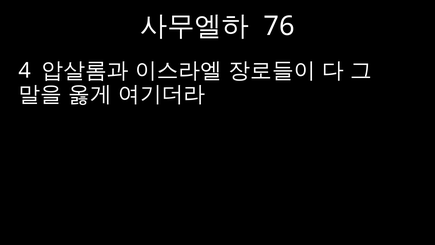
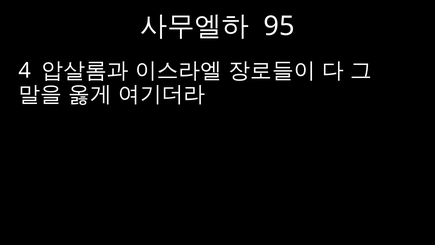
76: 76 -> 95
